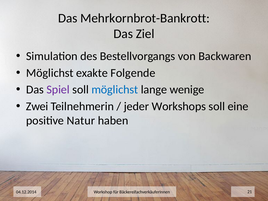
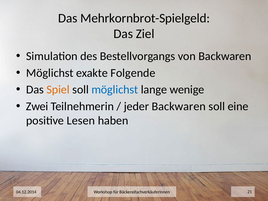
Mehrkornbrot-Bankrott: Mehrkornbrot-Bankrott -> Mehrkornbrot-Spielgeld
Spiel colour: purple -> orange
jeder Workshops: Workshops -> Backwaren
Natur: Natur -> Lesen
